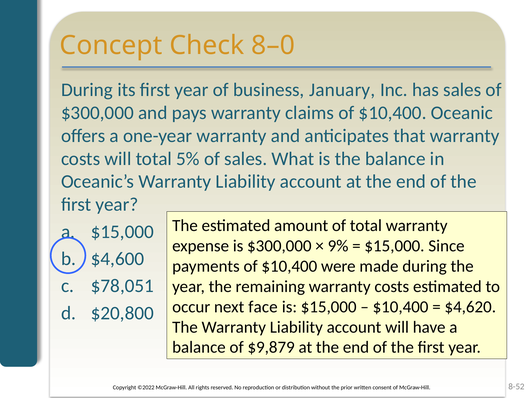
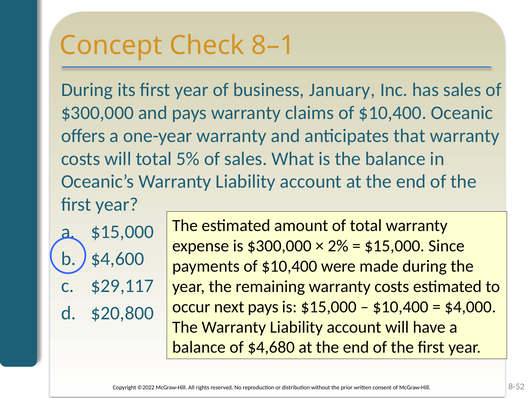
8–0: 8–0 -> 8–1
9%: 9% -> 2%
$78,051: $78,051 -> $29,117
next face: face -> pays
$4,620: $4,620 -> $4,000
$9,879: $9,879 -> $4,680
